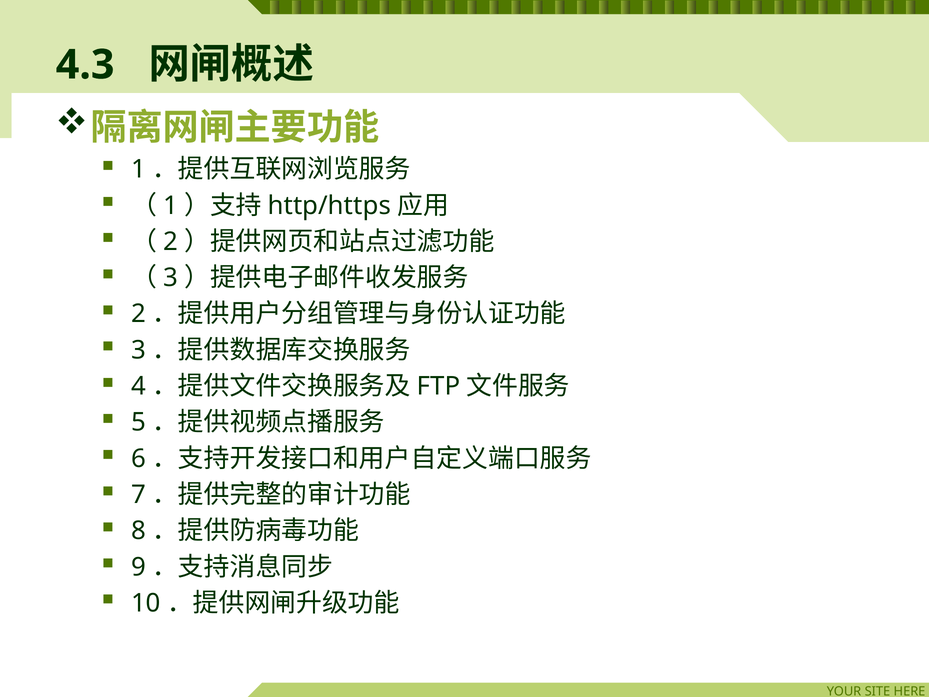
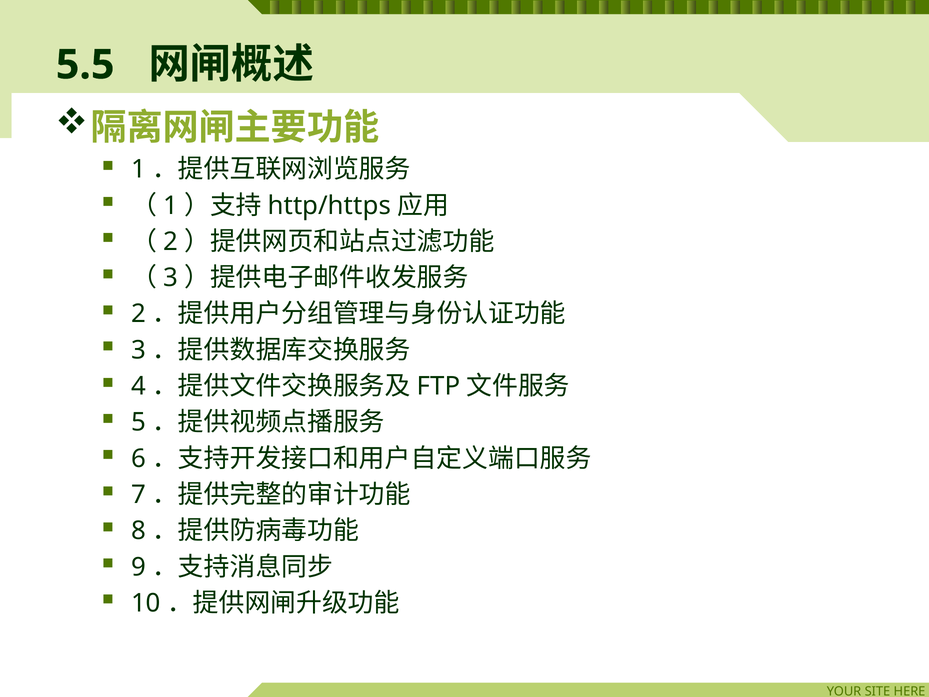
4.3: 4.3 -> 5.5
